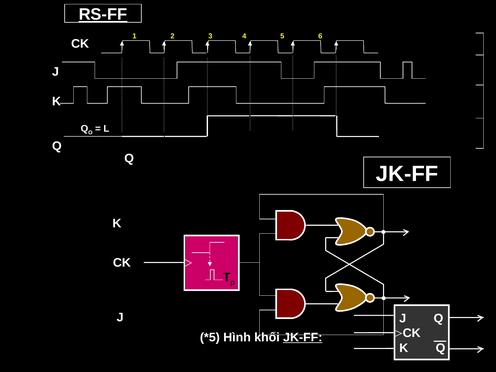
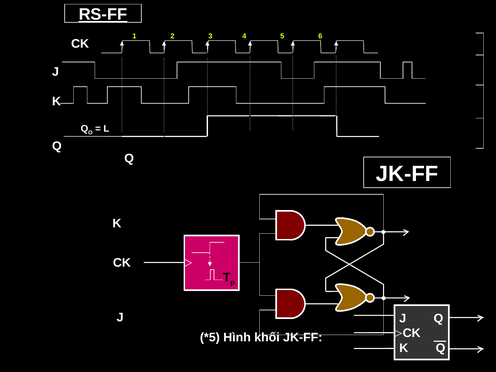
JK-FF at (303, 337) underline: present -> none
